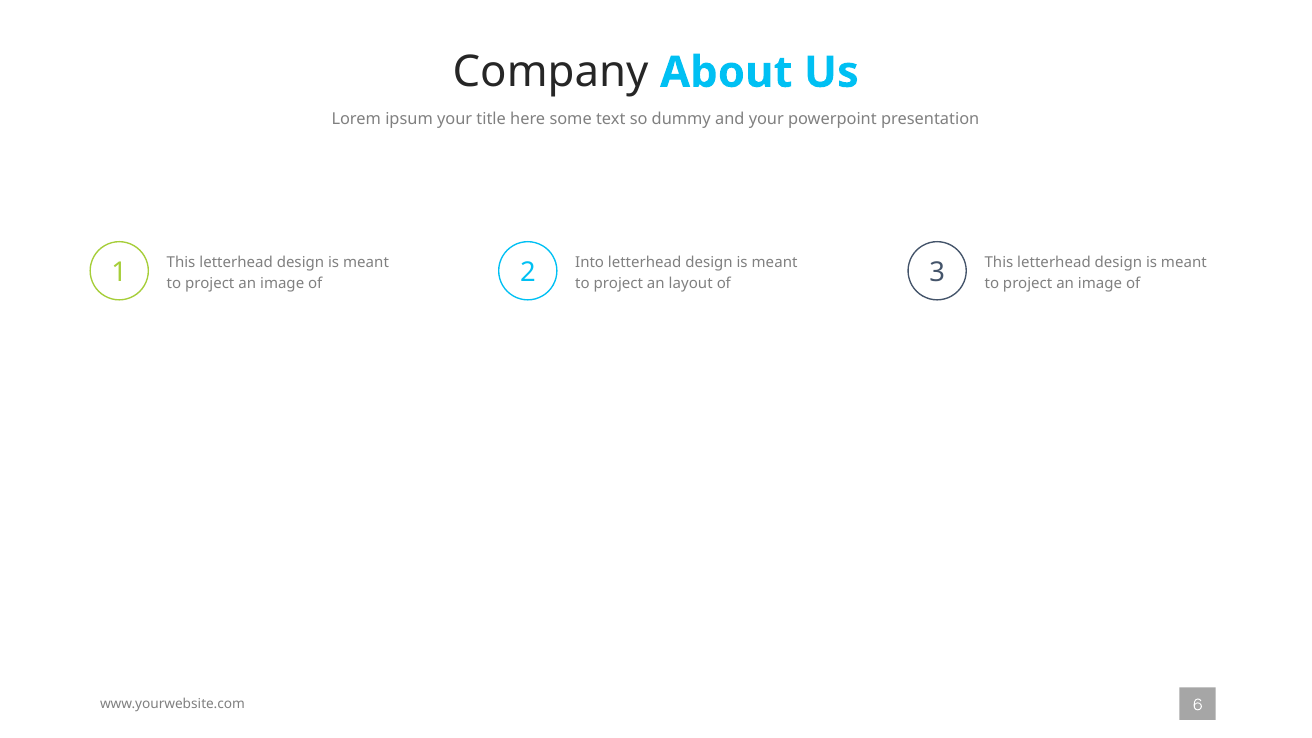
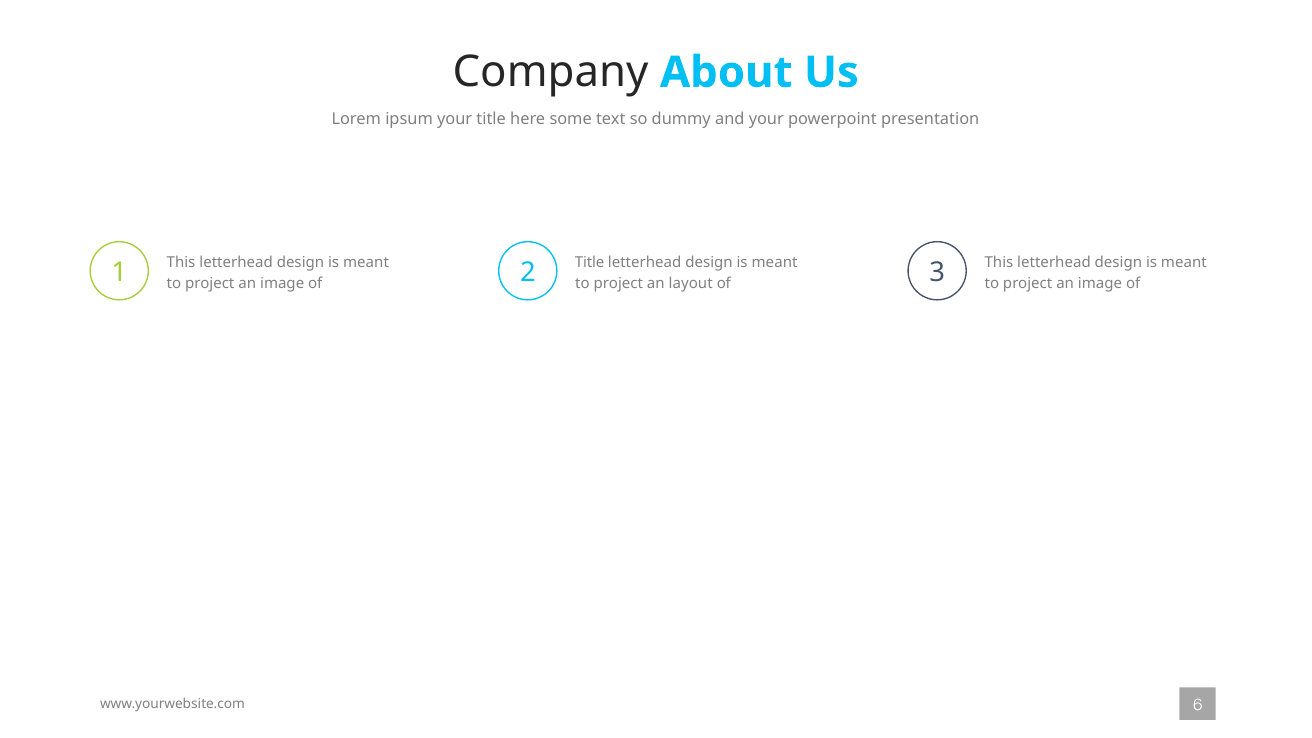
2 Into: Into -> Title
